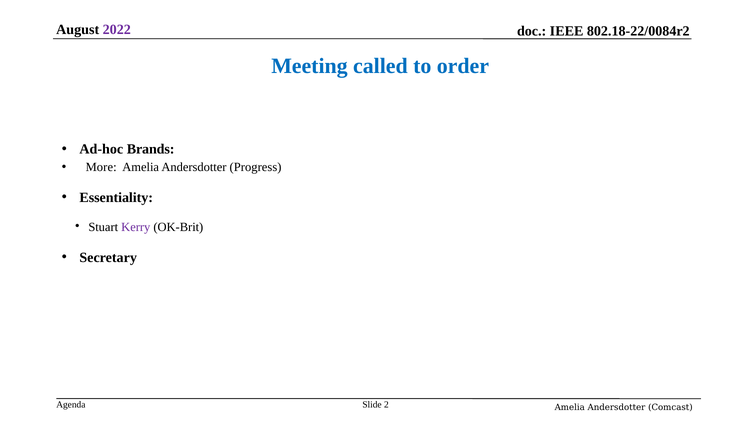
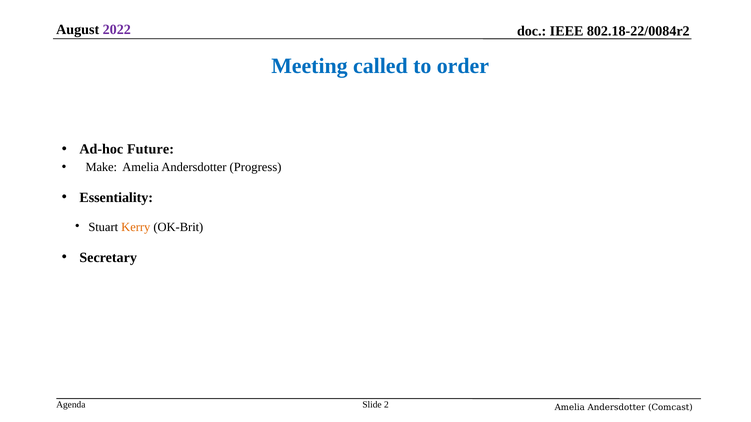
Brands: Brands -> Future
More: More -> Make
Kerry colour: purple -> orange
